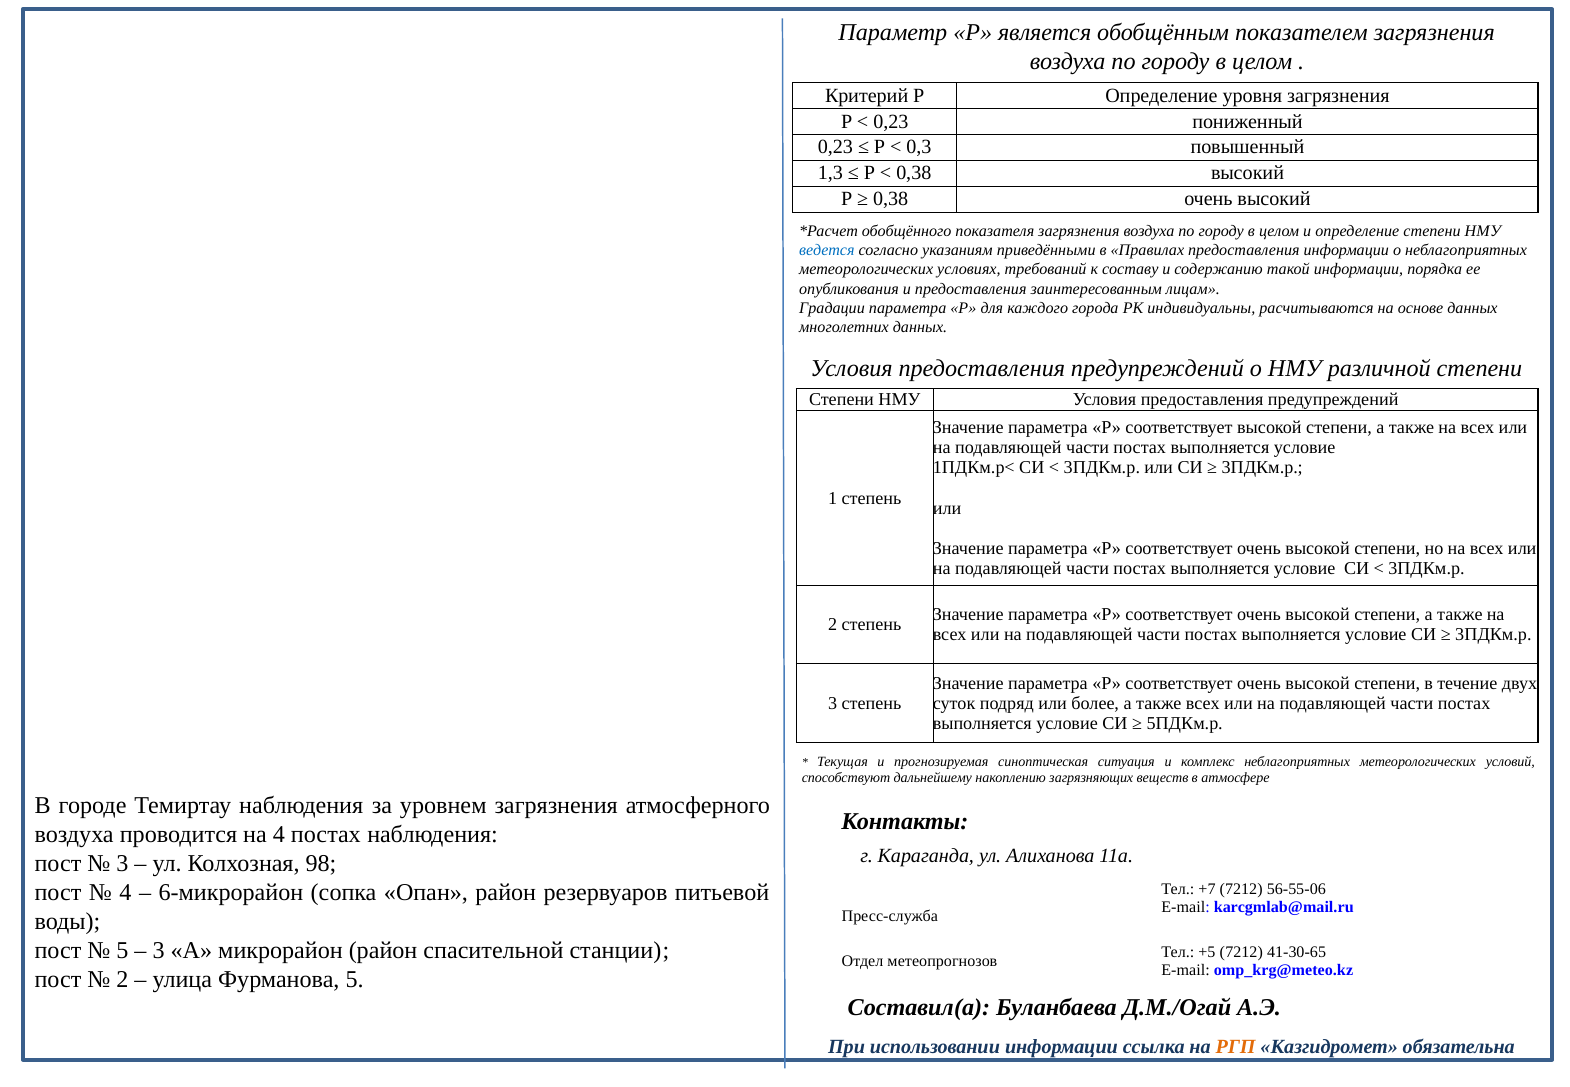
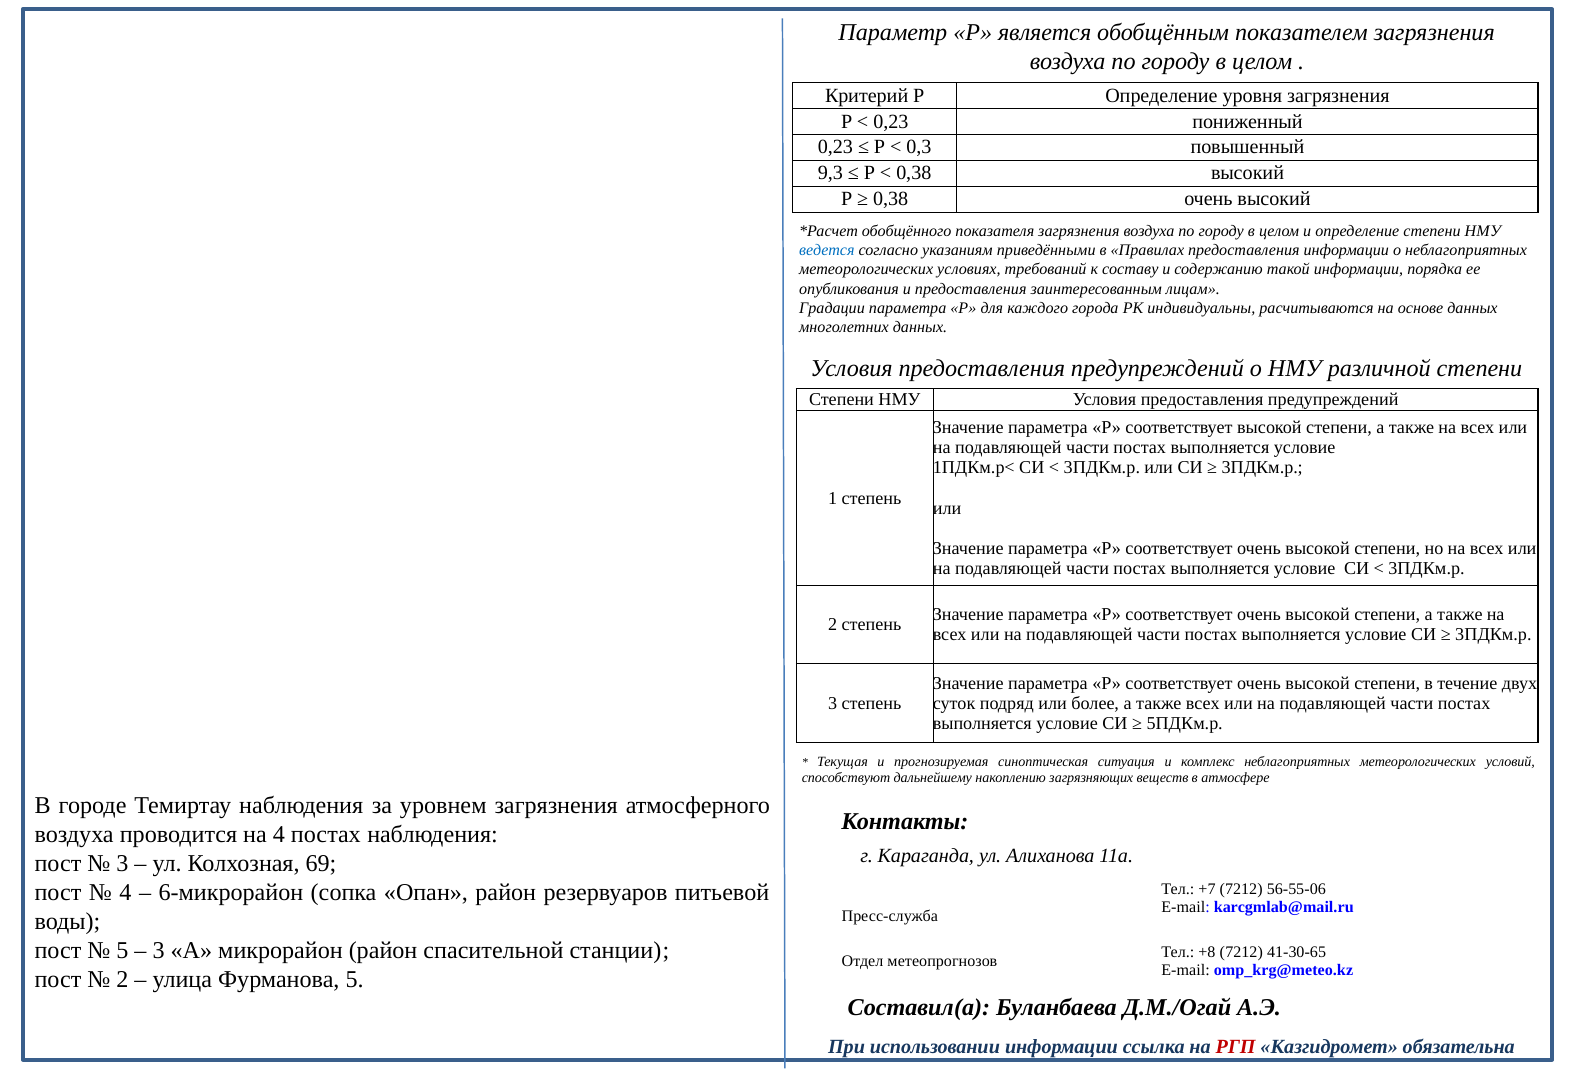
1,3: 1,3 -> 9,3
98: 98 -> 69
+5: +5 -> +8
РГП colour: orange -> red
